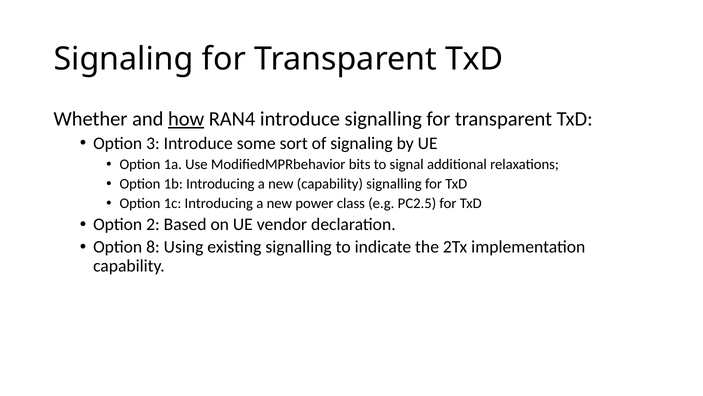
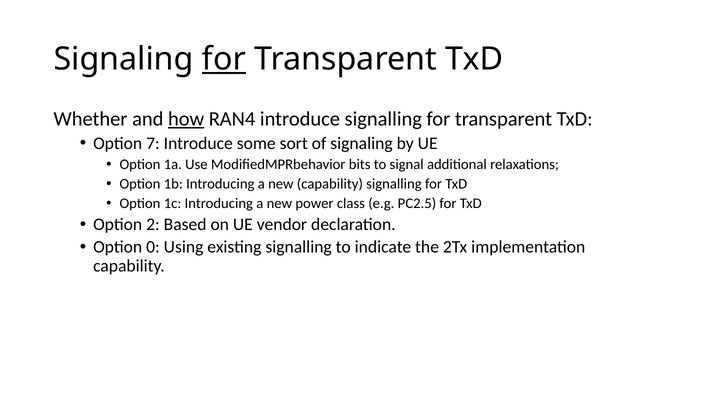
for at (224, 59) underline: none -> present
3: 3 -> 7
8: 8 -> 0
